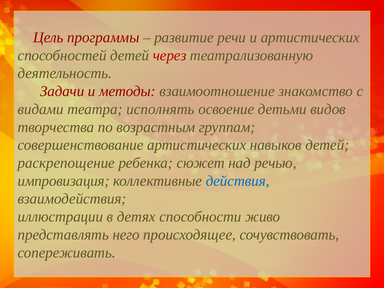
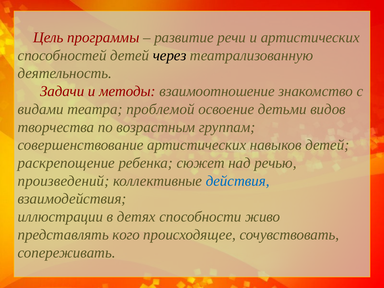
через colour: red -> black
исполнять: исполнять -> проблемой
импровизация: импровизация -> произведений
него: него -> кого
